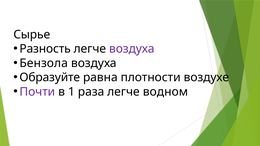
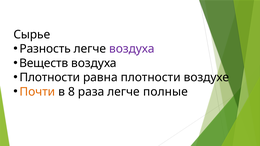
Бензола: Бензола -> Веществ
Образуйте at (50, 78): Образуйте -> Плотности
Почти colour: purple -> orange
1: 1 -> 8
водном: водном -> полные
